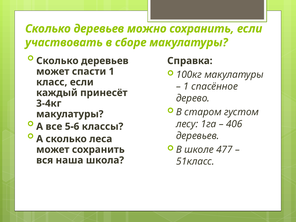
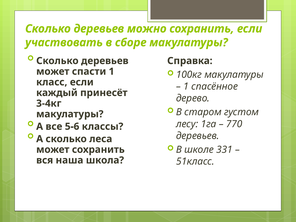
406: 406 -> 770
477: 477 -> 331
